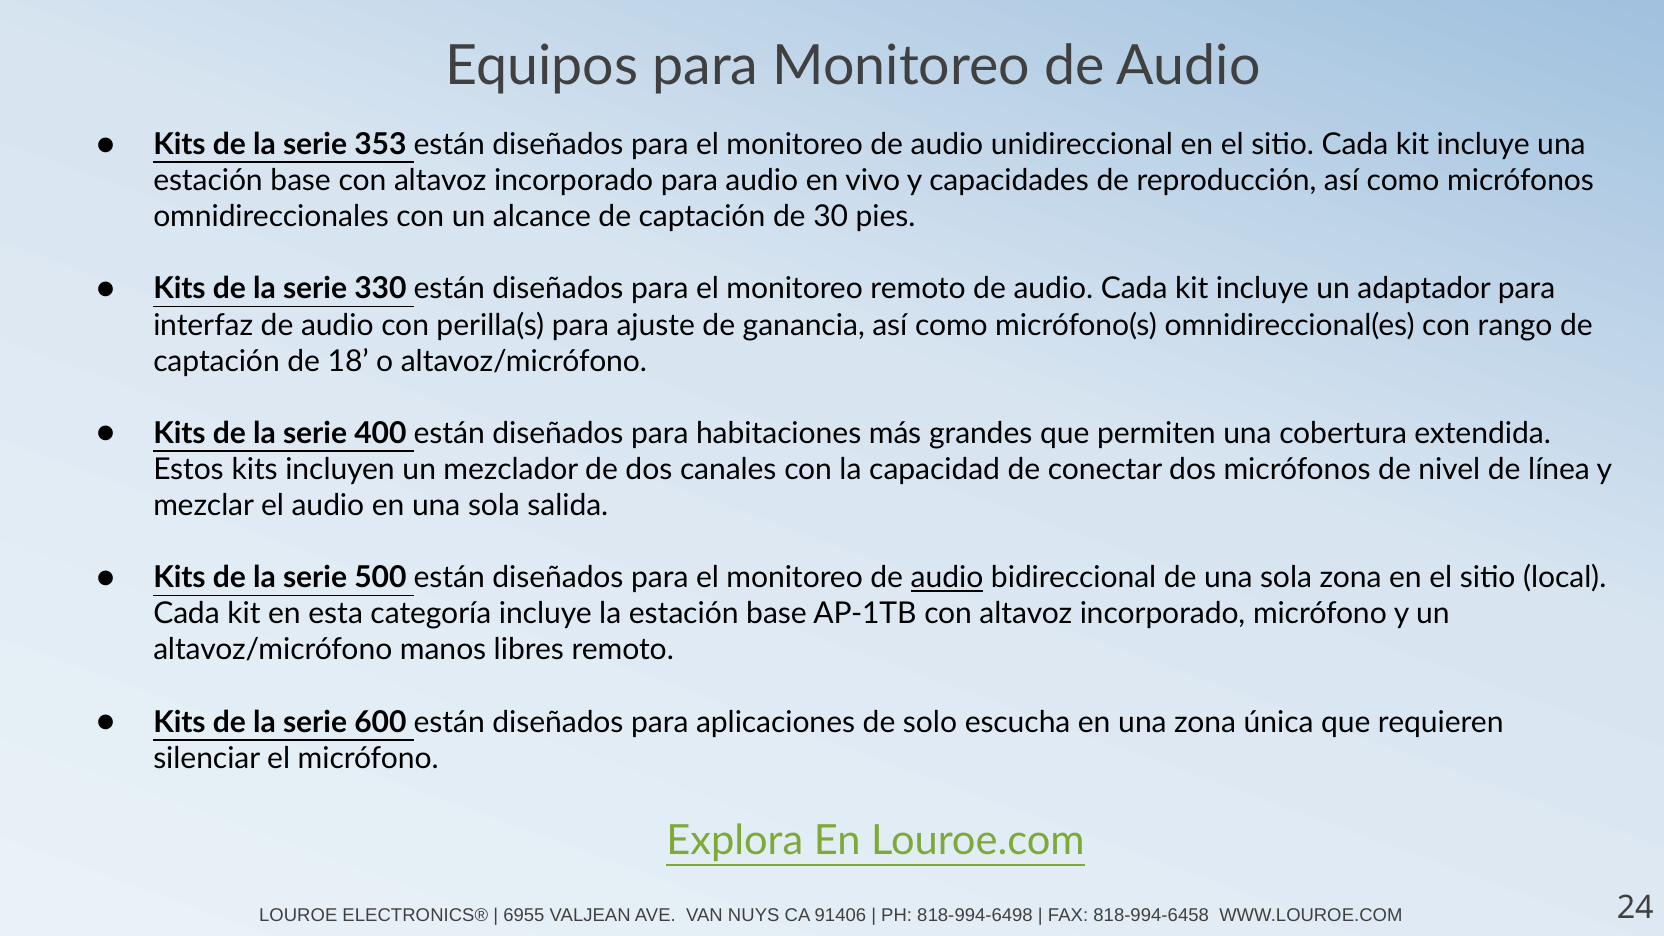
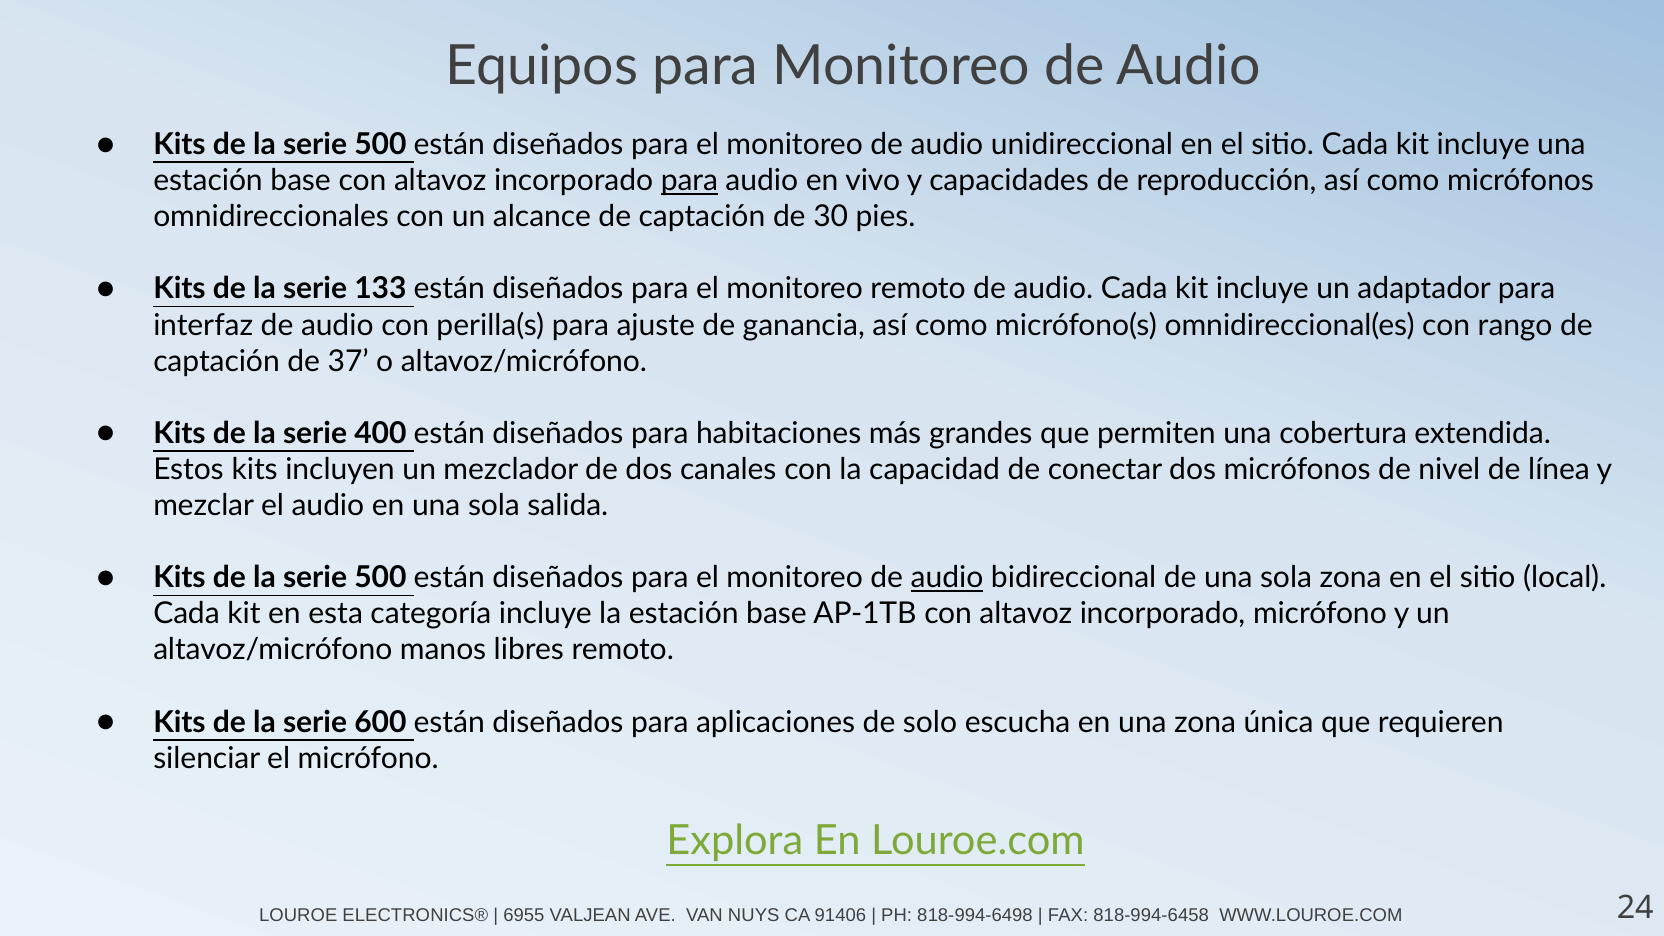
353 at (380, 145): 353 -> 500
para at (689, 181) underline: none -> present
330: 330 -> 133
18: 18 -> 37
